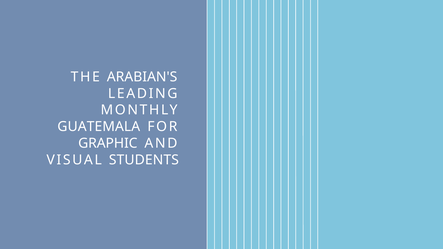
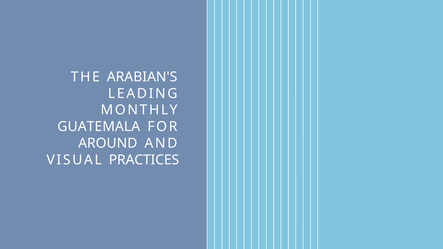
GRAPHIC: GRAPHIC -> AROUND
STUDENTS: STUDENTS -> PRACTICES
